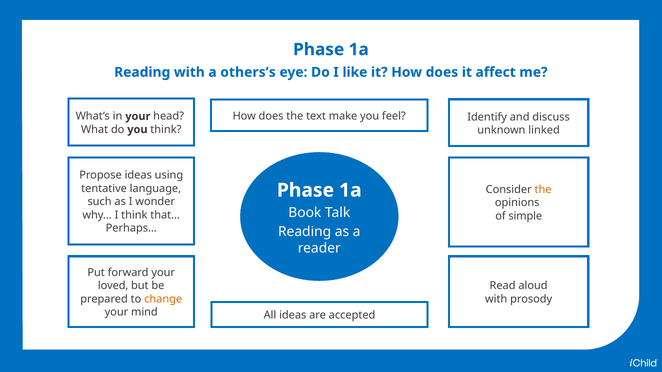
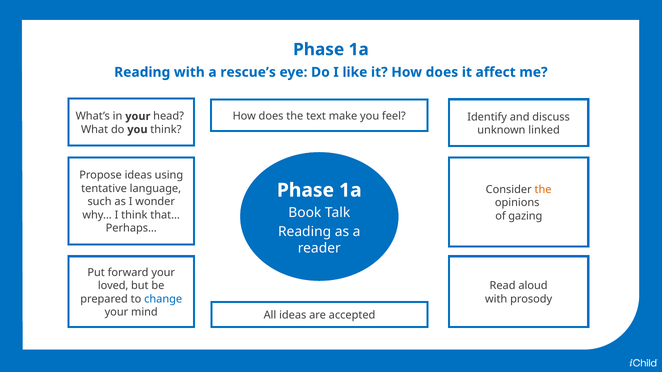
others’s: others’s -> rescue’s
simple: simple -> gazing
change colour: orange -> blue
